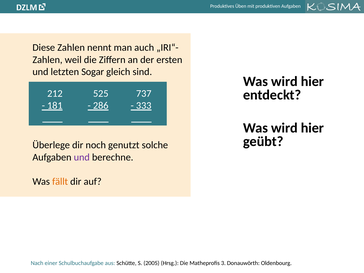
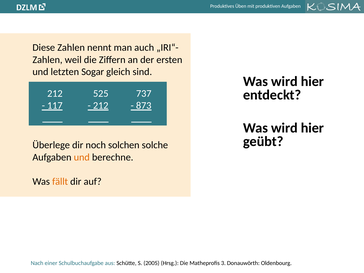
181: 181 -> 117
286 at (101, 106): 286 -> 212
333: 333 -> 873
genutzt: genutzt -> solchen
und at (82, 157) colour: purple -> orange
